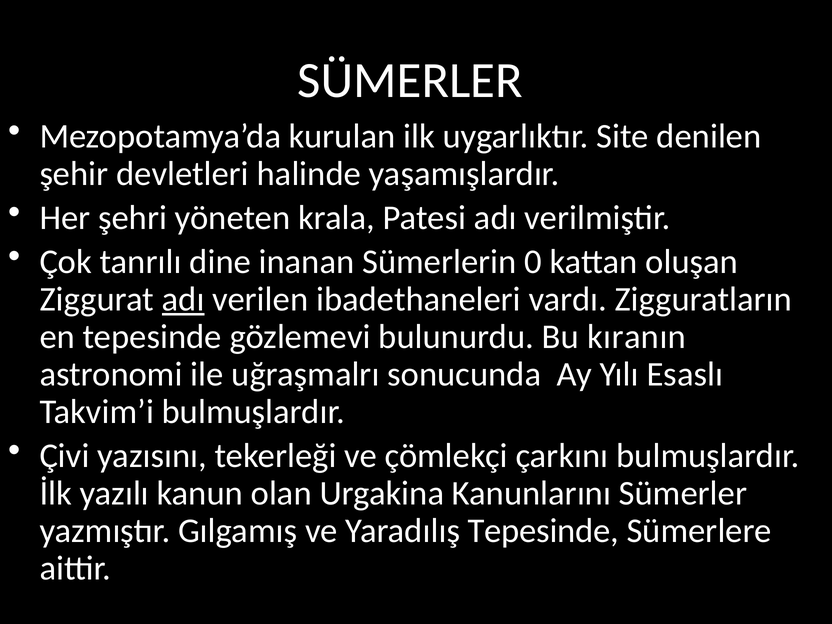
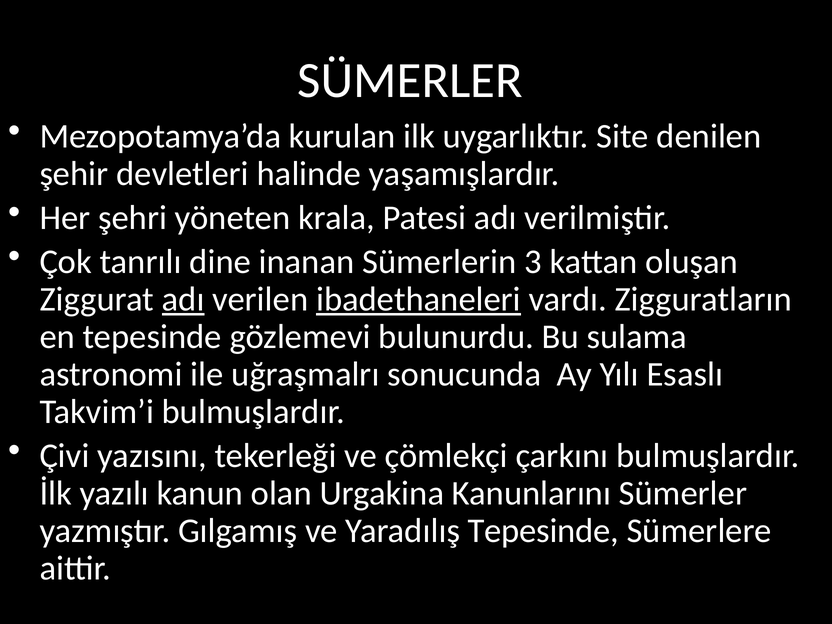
0: 0 -> 3
ibadethaneleri underline: none -> present
kıranın: kıranın -> sulama
